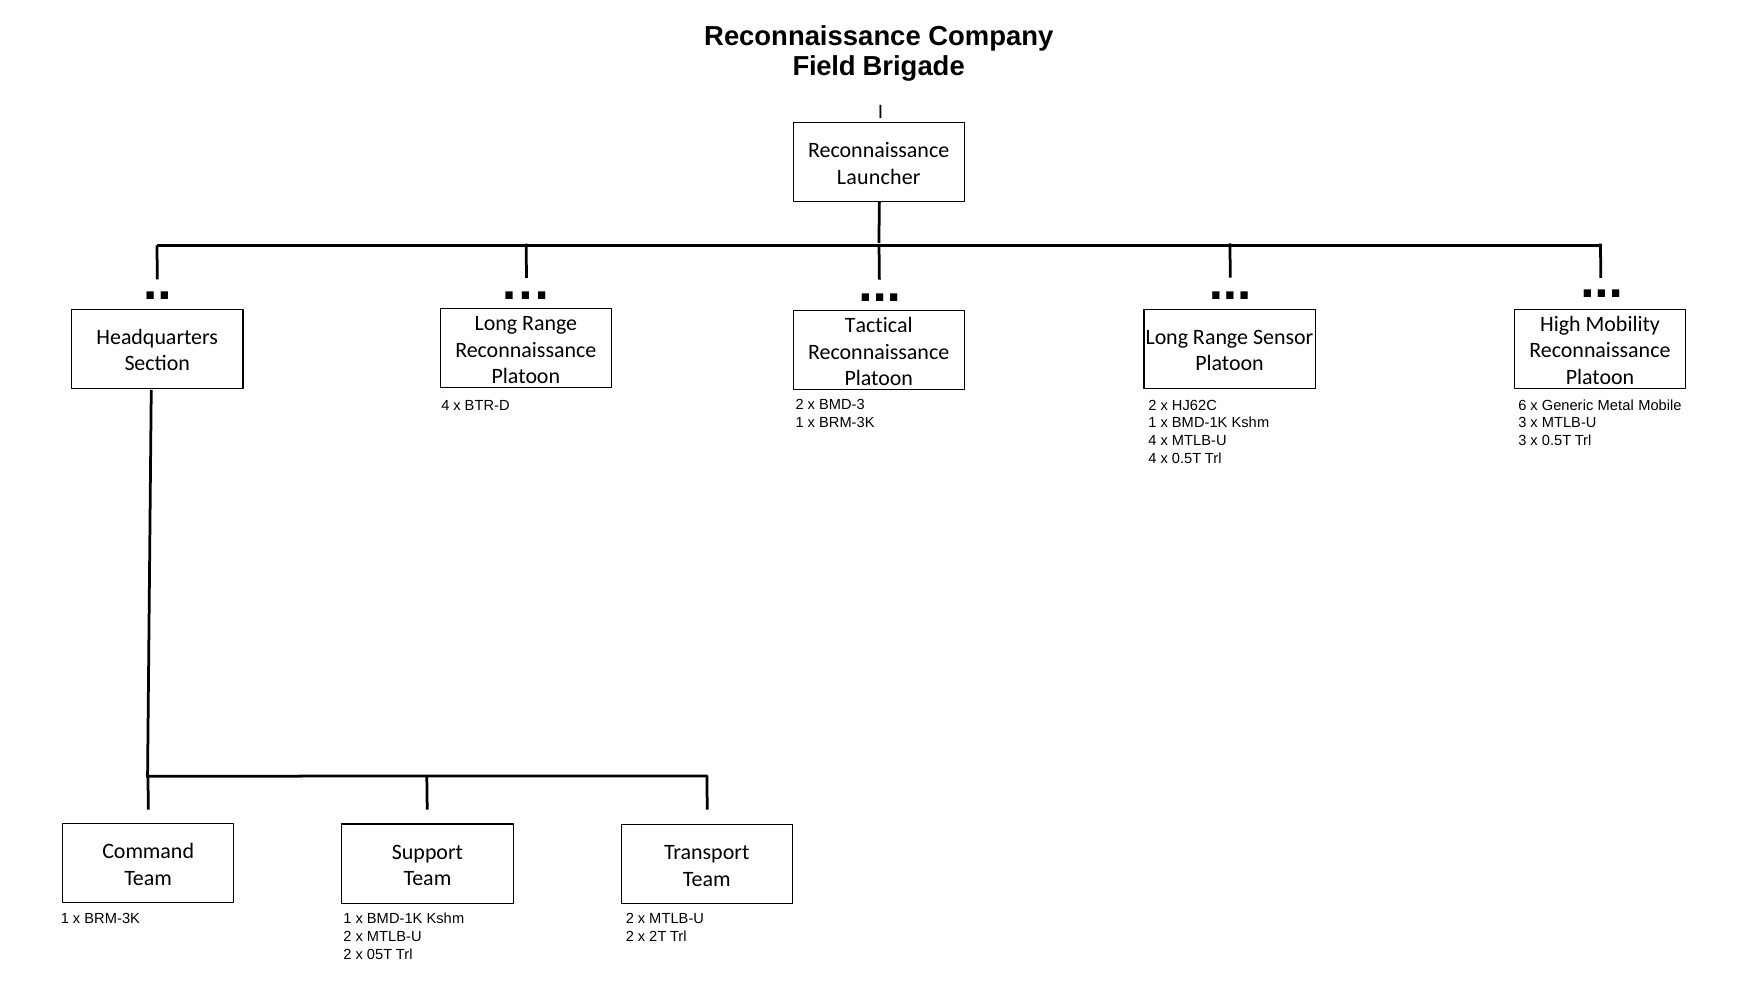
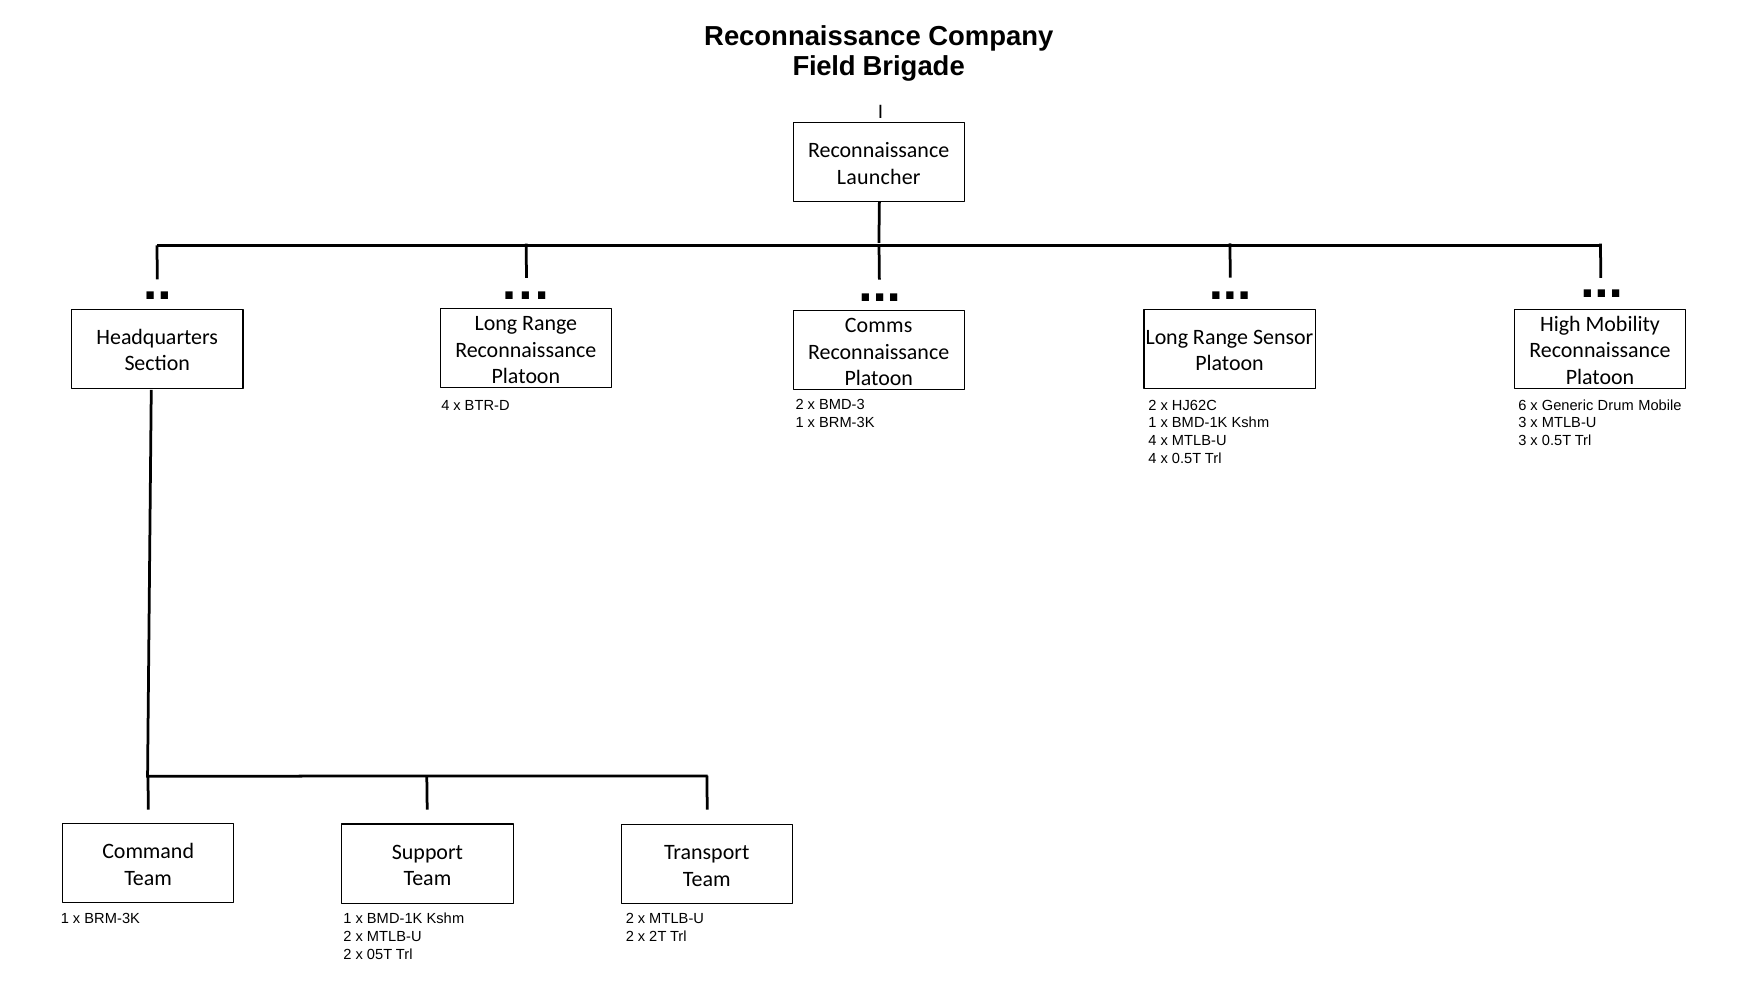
Tactical: Tactical -> Comms
Metal: Metal -> Drum
